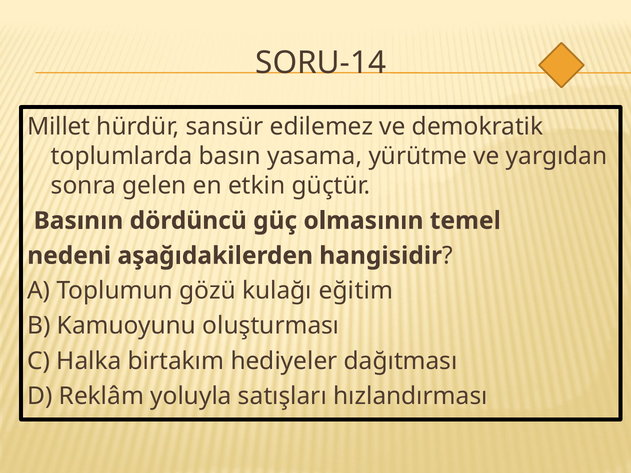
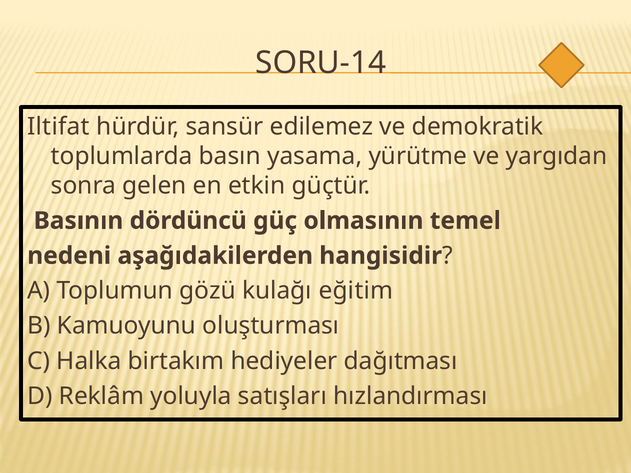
Millet: Millet -> Iltifat
